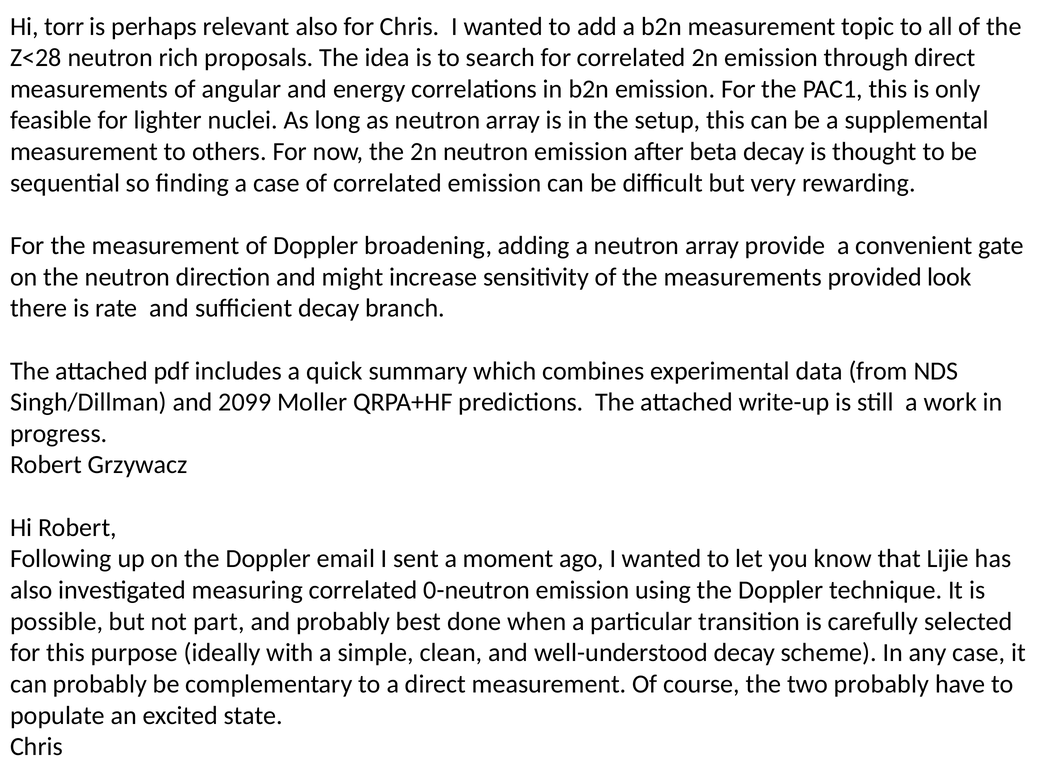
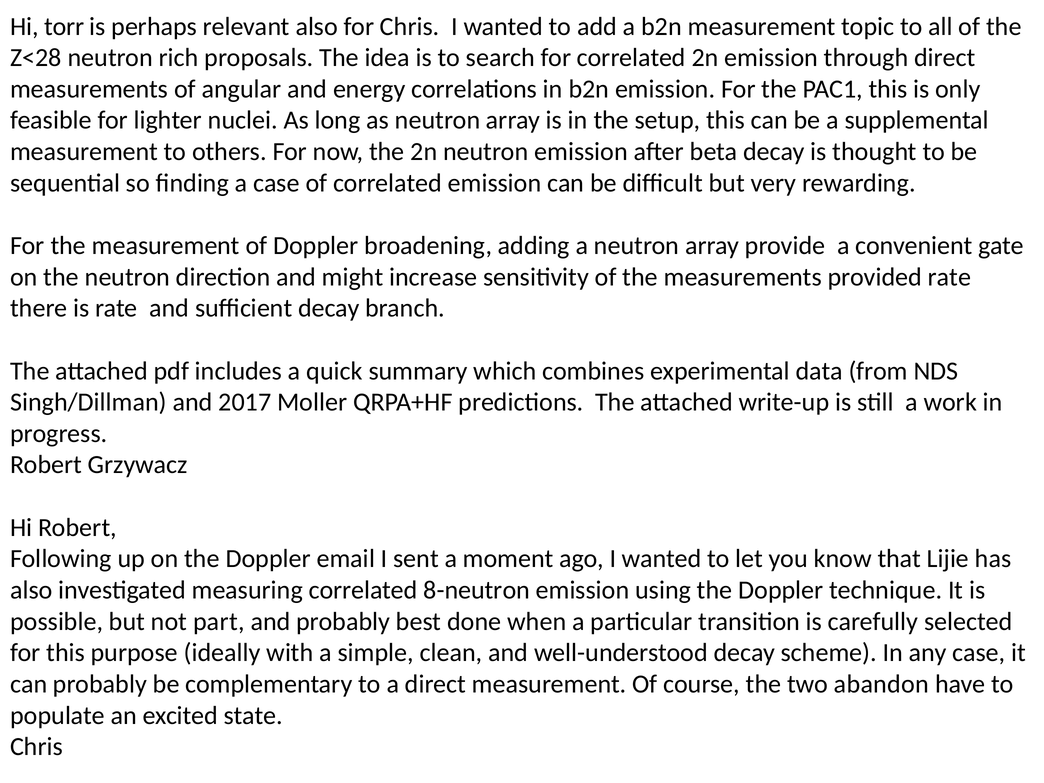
provided look: look -> rate
2099: 2099 -> 2017
0-neutron: 0-neutron -> 8-neutron
two probably: probably -> abandon
